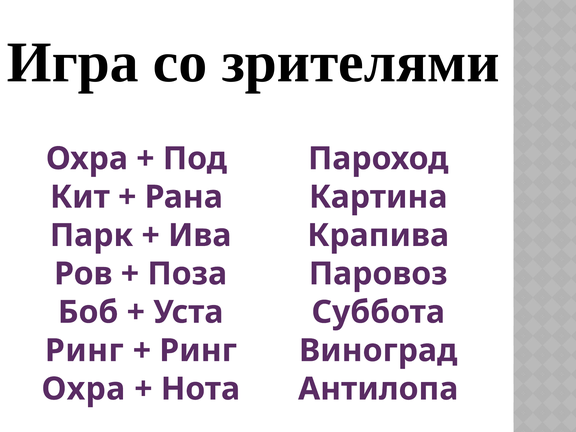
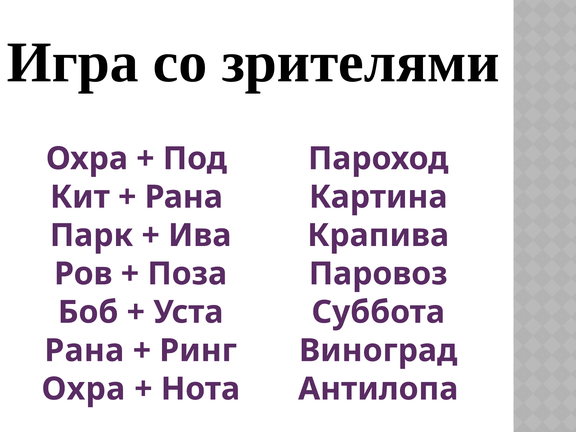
Ринг at (84, 351): Ринг -> Рана
